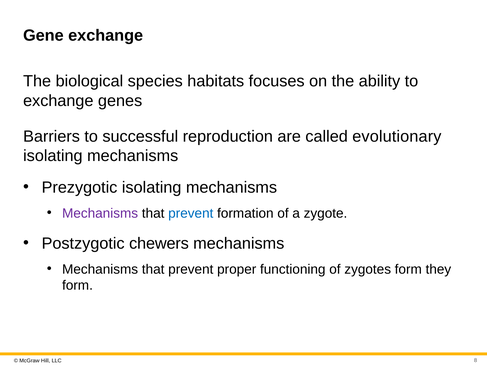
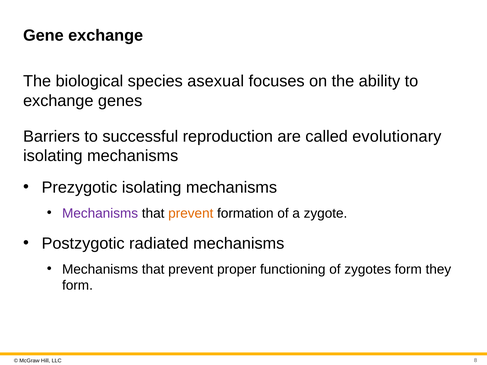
habitats: habitats -> asexual
prevent at (191, 213) colour: blue -> orange
chewers: chewers -> radiated
